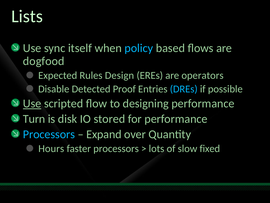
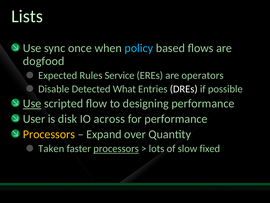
itself: itself -> once
Design: Design -> Service
Proof: Proof -> What
DREs colour: light blue -> white
Turn: Turn -> User
stored: stored -> across
Processors at (49, 134) colour: light blue -> yellow
Hours: Hours -> Taken
processors at (116, 148) underline: none -> present
